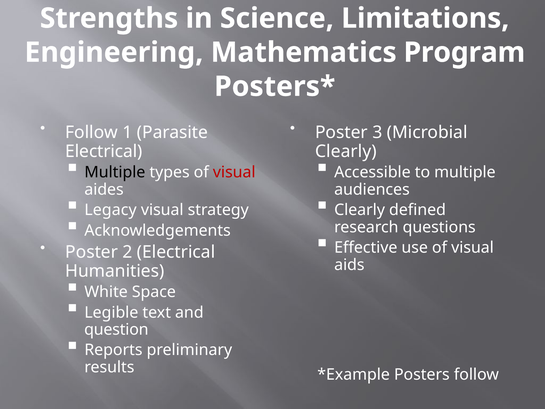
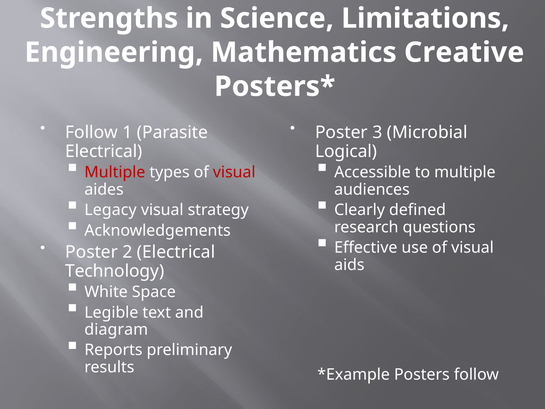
Program: Program -> Creative
Clearly at (346, 151): Clearly -> Logical
Multiple at (115, 172) colour: black -> red
Humanities: Humanities -> Technology
question: question -> diagram
